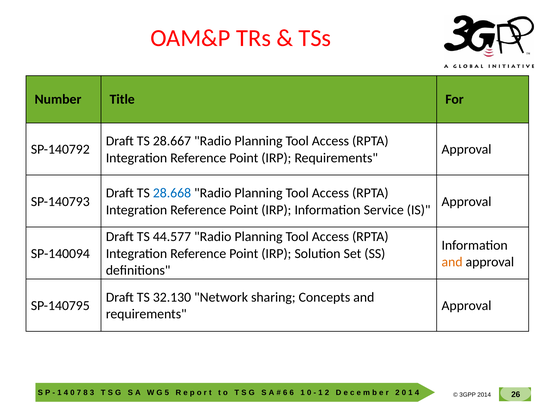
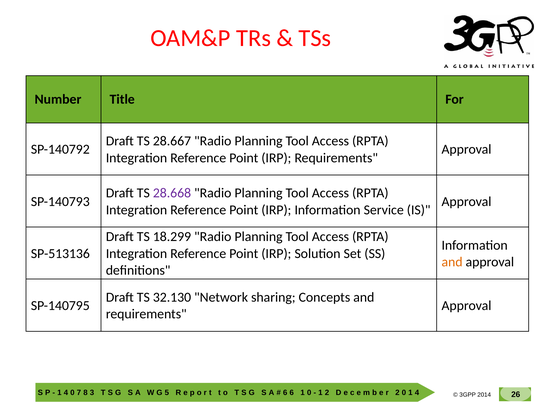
28.668 colour: blue -> purple
44.577: 44.577 -> 18.299
SP-140094: SP-140094 -> SP-513136
